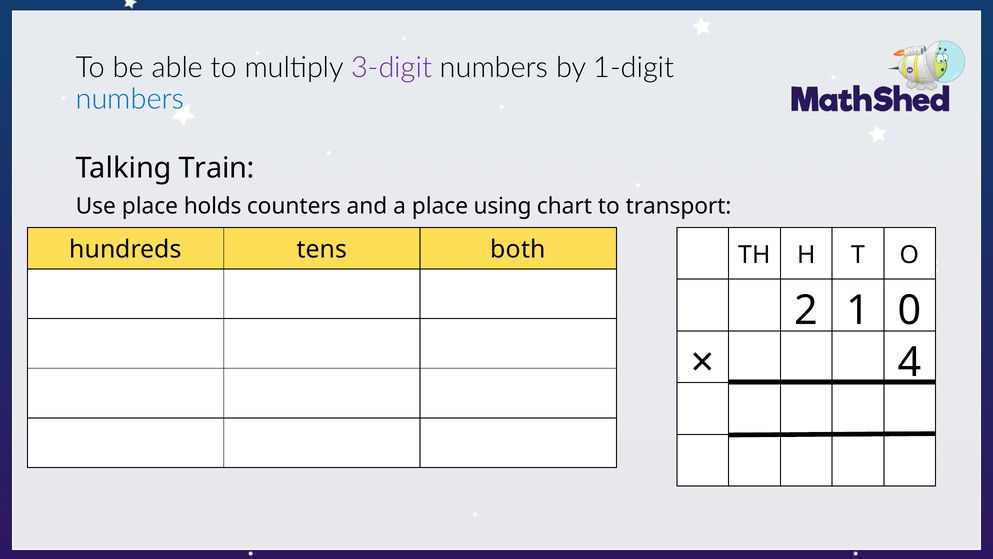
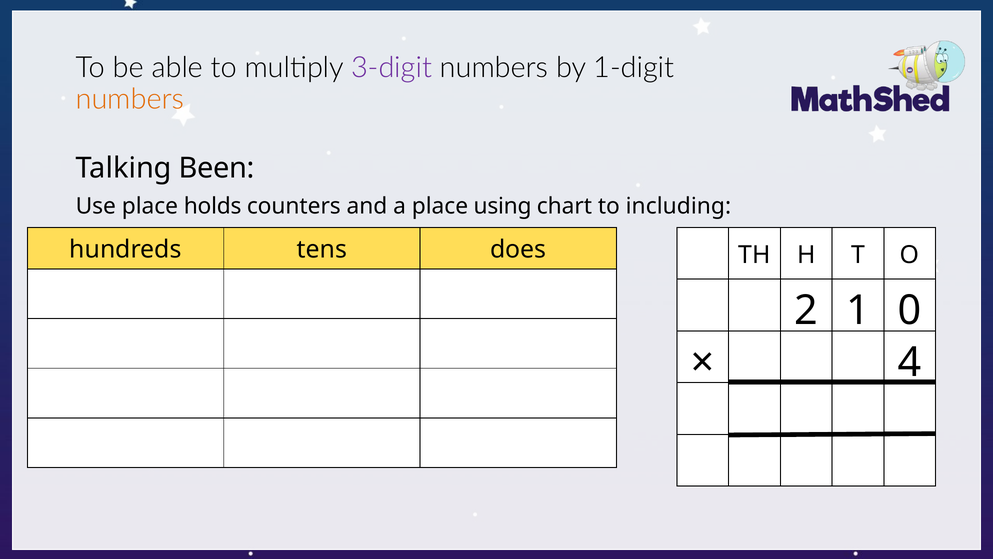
numbers at (130, 99) colour: blue -> orange
Train: Train -> Been
transport: transport -> including
both: both -> does
